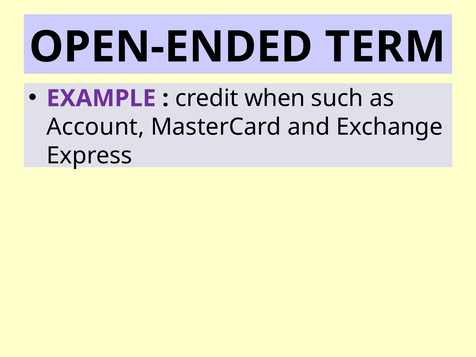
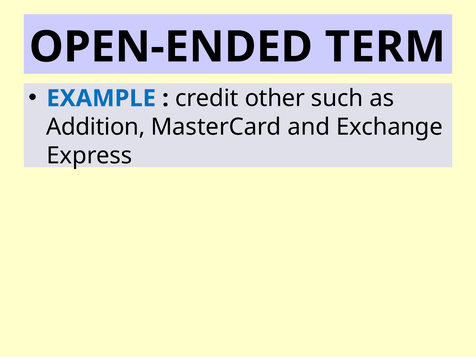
EXAMPLE colour: purple -> blue
when: when -> other
Account: Account -> Addition
